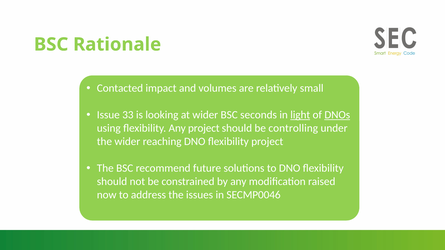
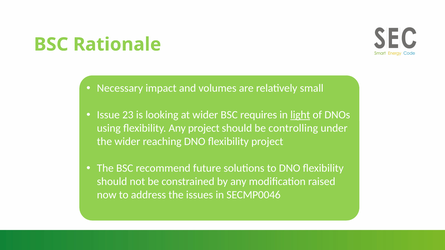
Contacted: Contacted -> Necessary
33: 33 -> 23
seconds: seconds -> requires
DNOs underline: present -> none
